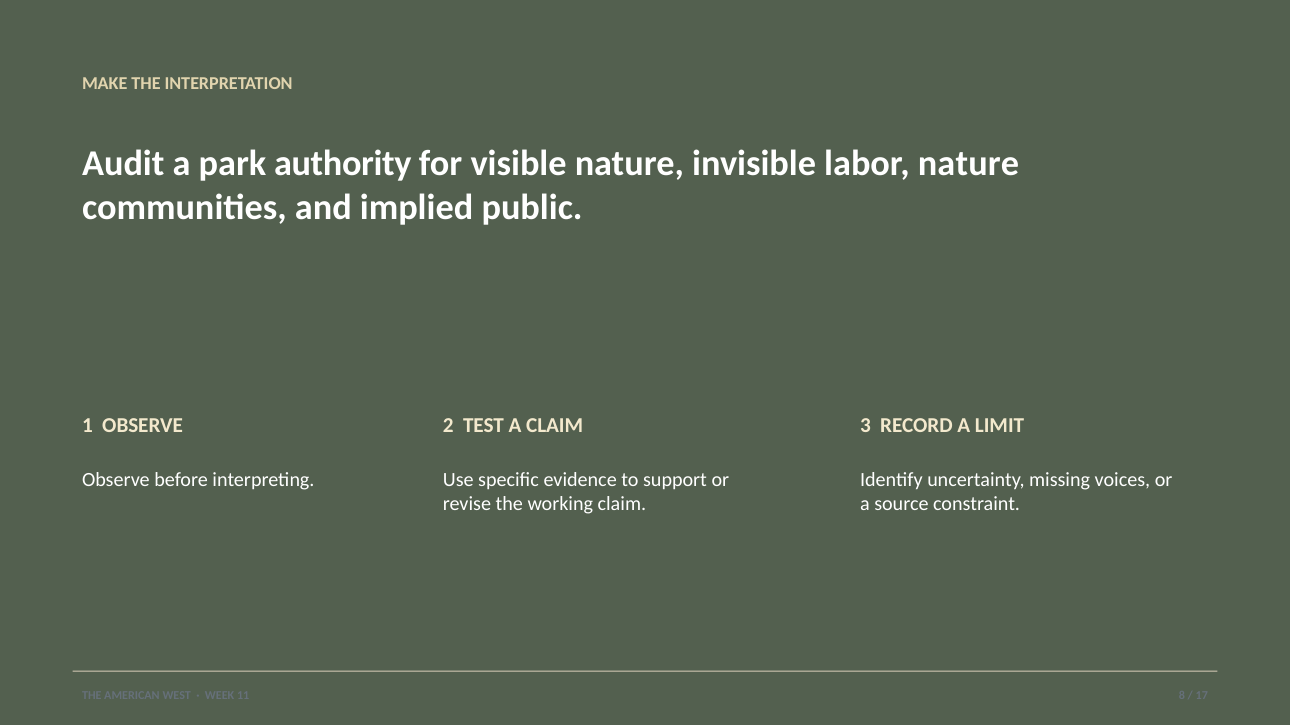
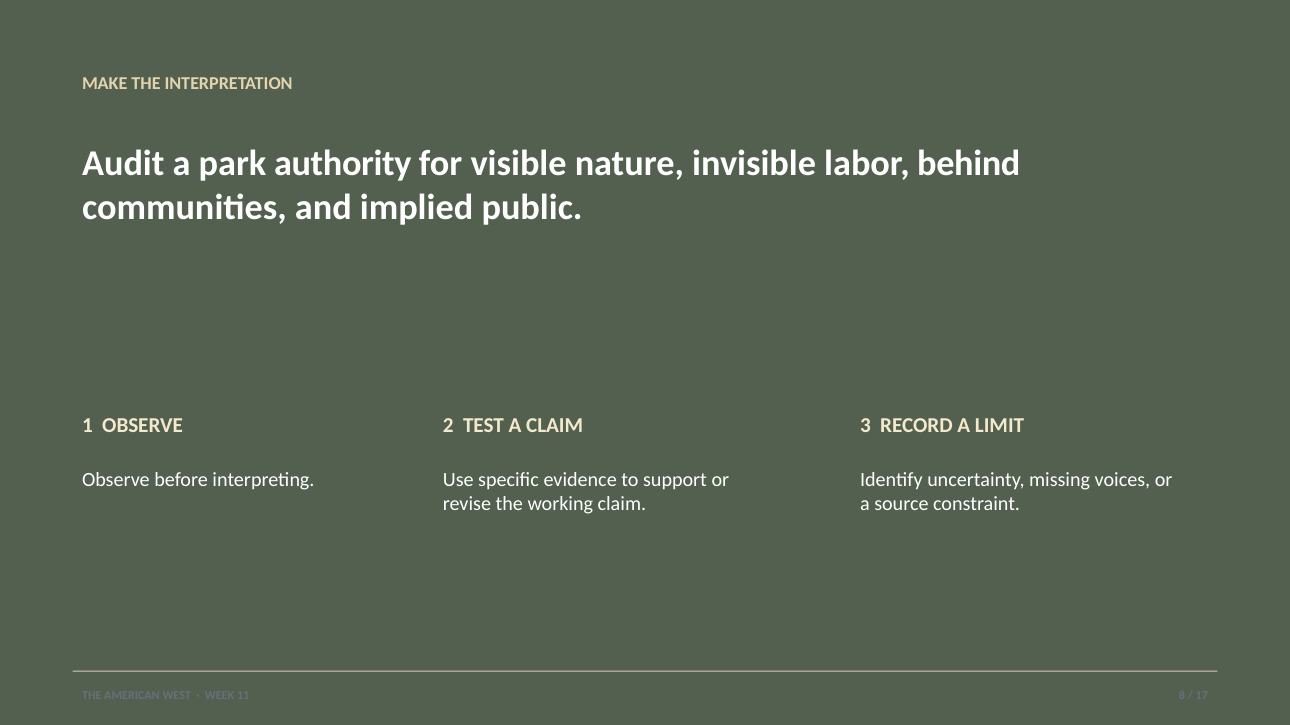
labor nature: nature -> behind
